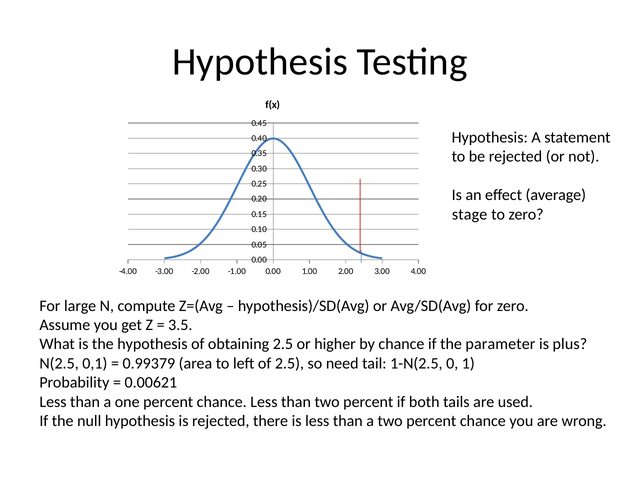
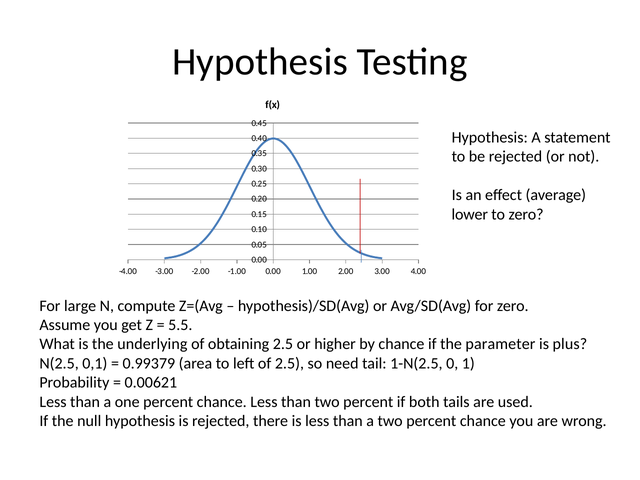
stage: stage -> lower
3.5: 3.5 -> 5.5
the hypothesis: hypothesis -> underlying
